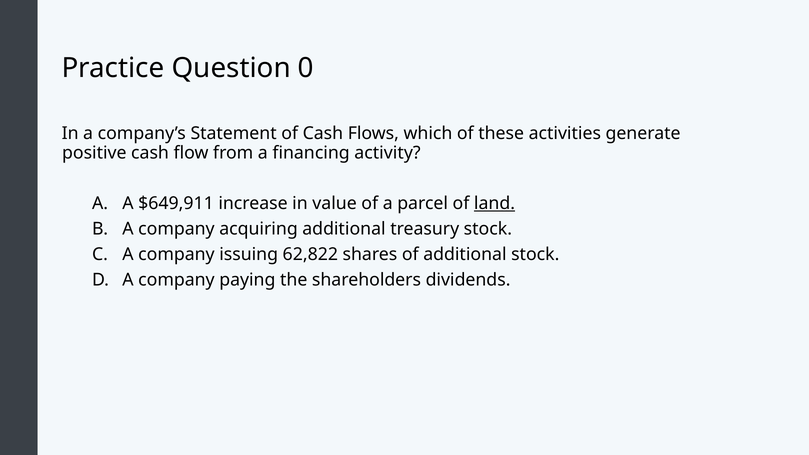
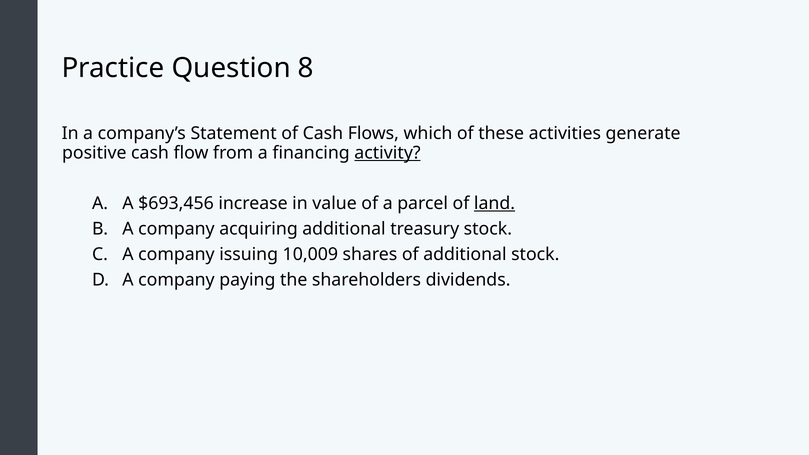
0: 0 -> 8
activity underline: none -> present
$649,911: $649,911 -> $693,456
62,822: 62,822 -> 10,009
